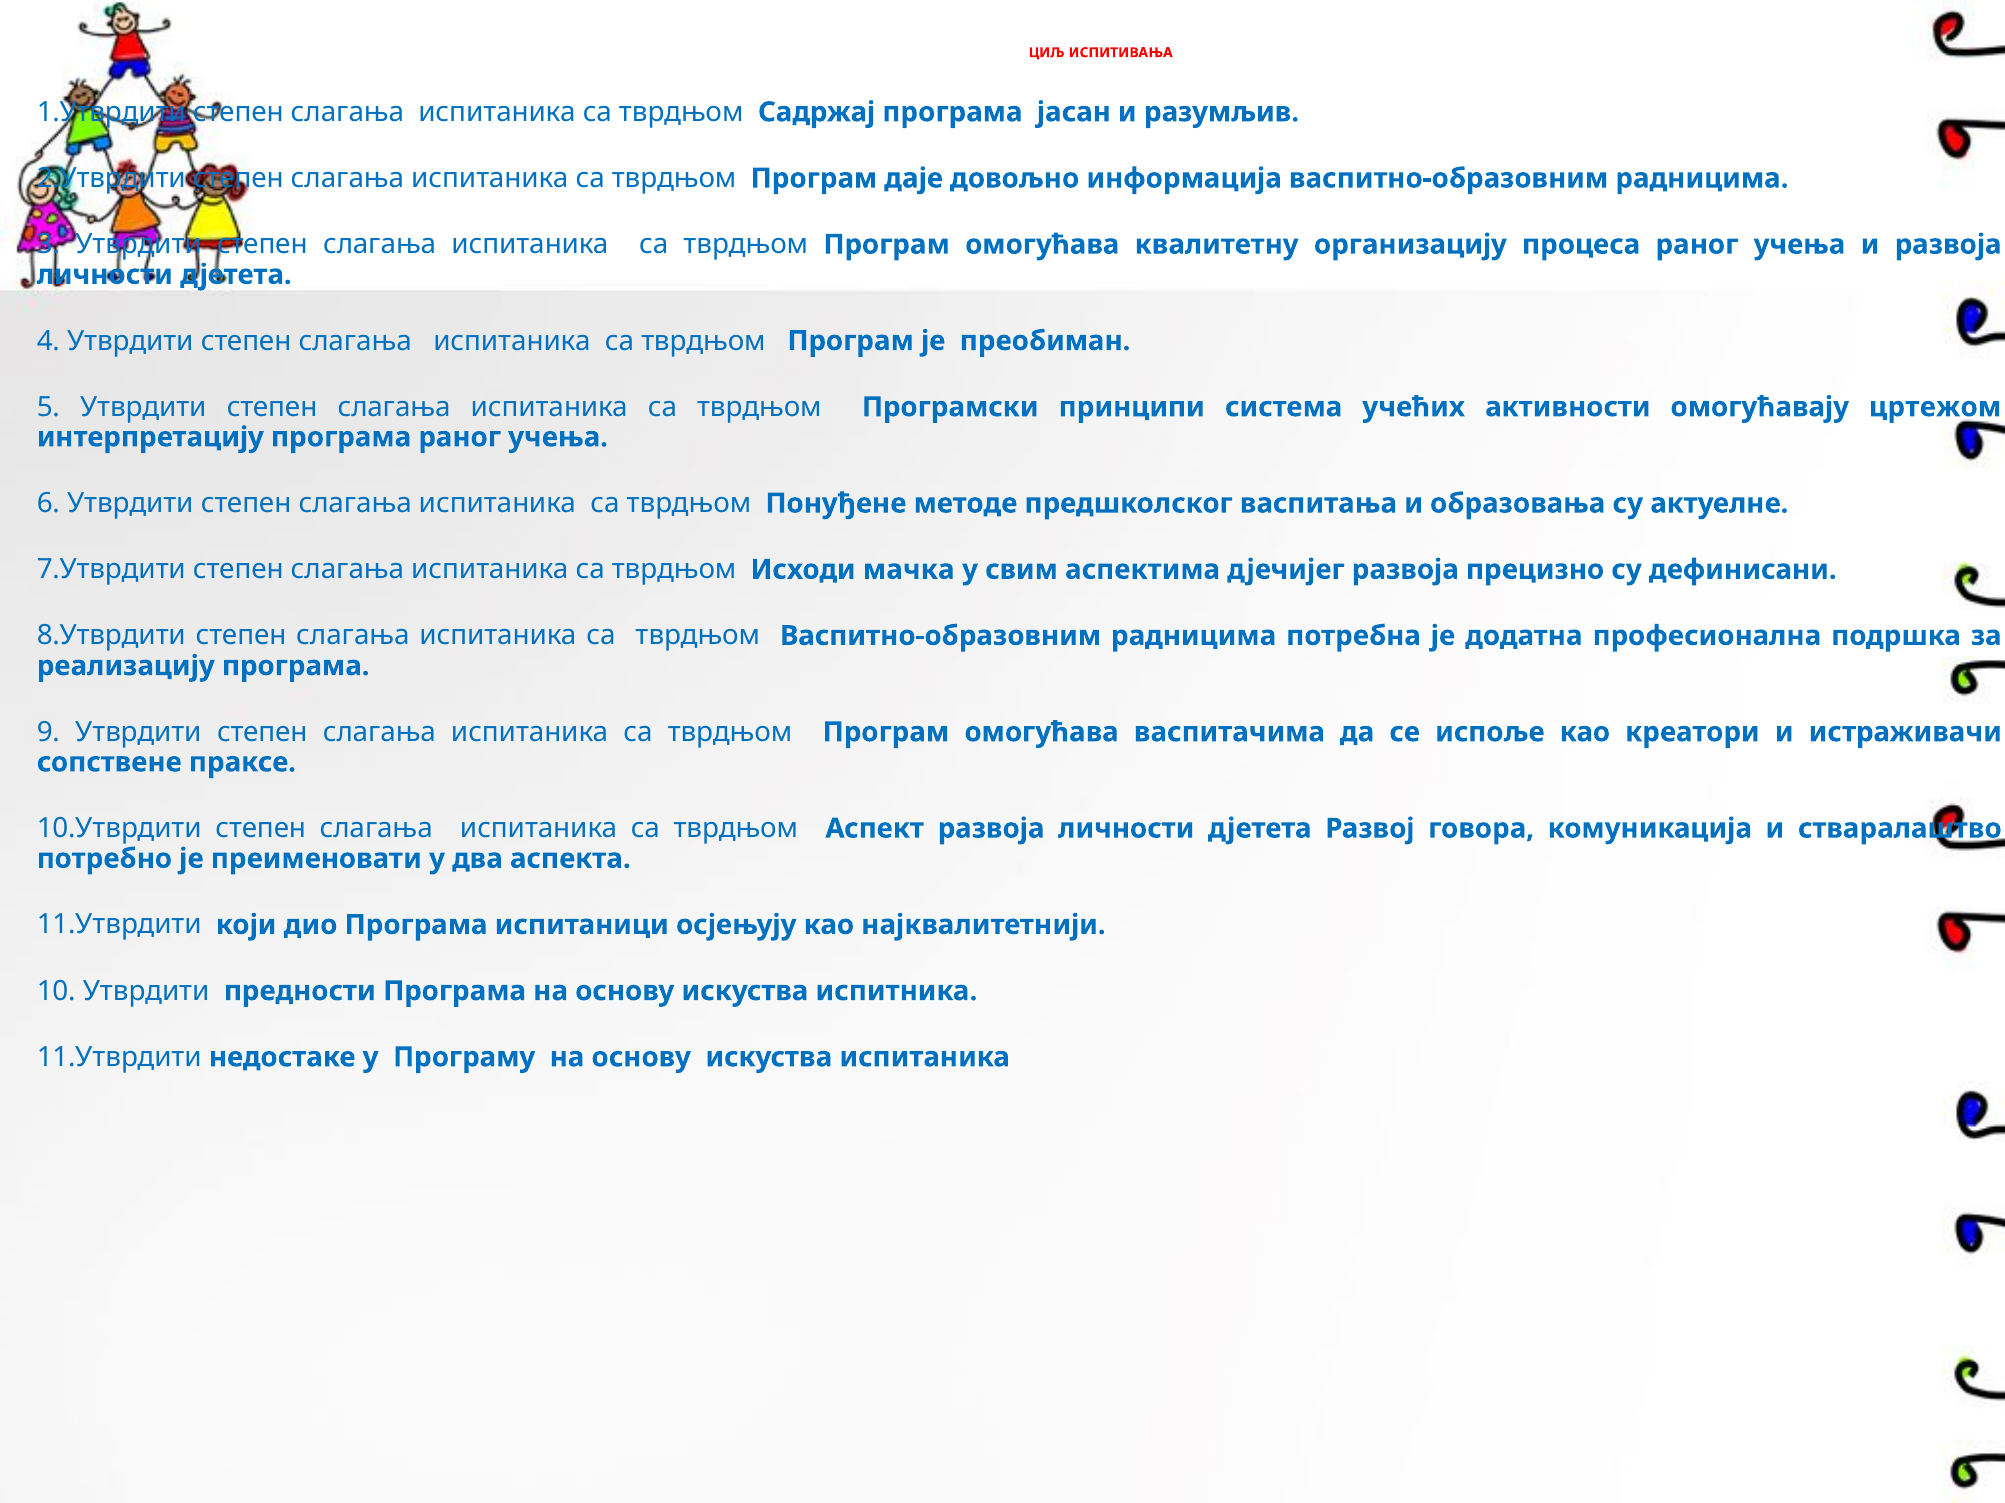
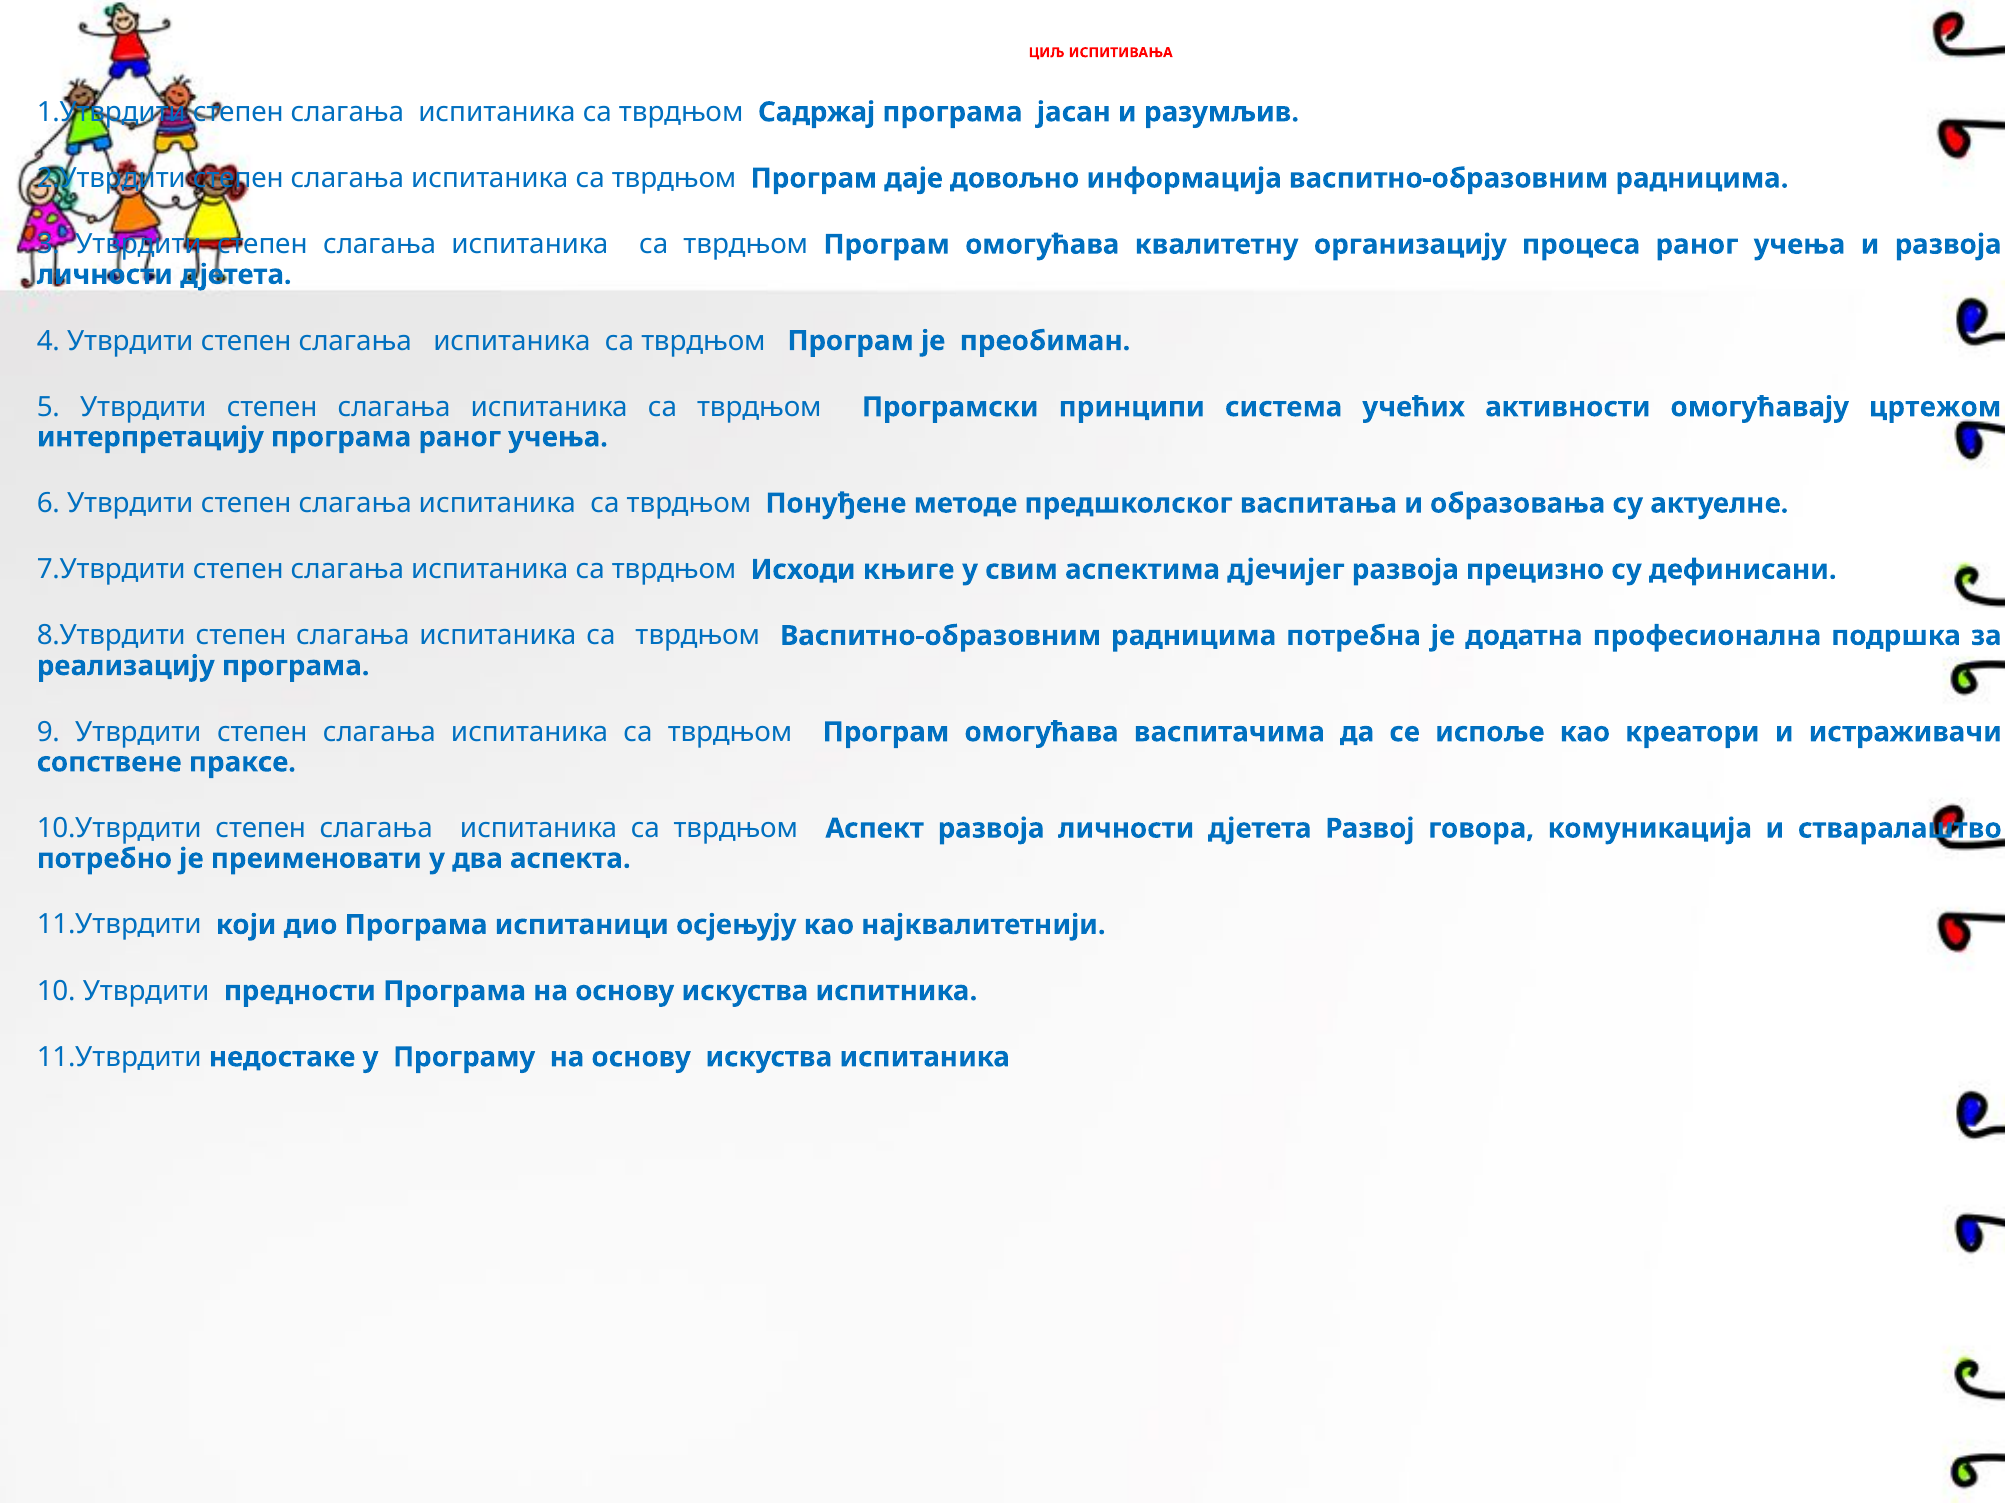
мачка: мачка -> књиге
